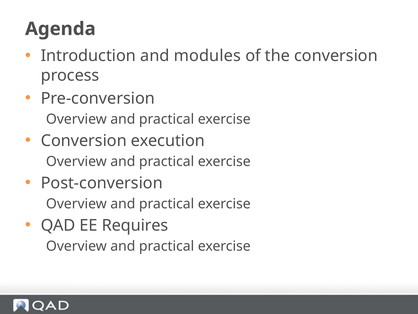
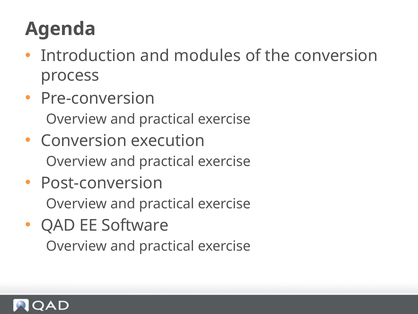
Requires: Requires -> Software
